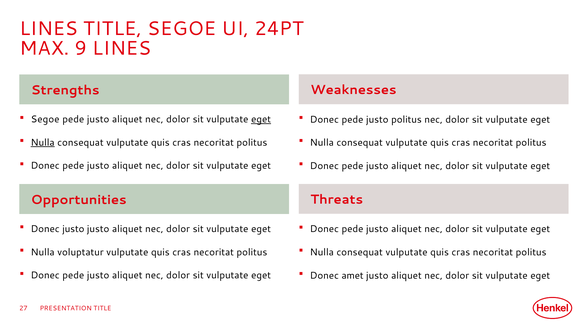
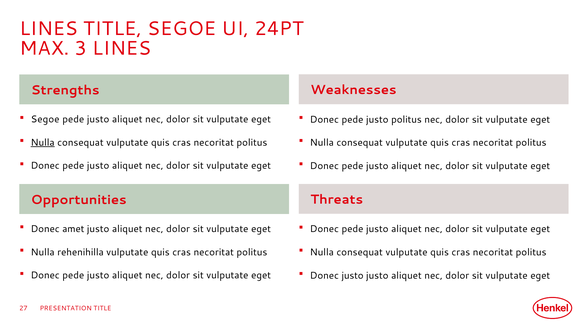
9: 9 -> 3
eget at (261, 119) underline: present -> none
Donec justo: justo -> amet
voluptatur: voluptatur -> rehenihilla
Donec amet: amet -> justo
